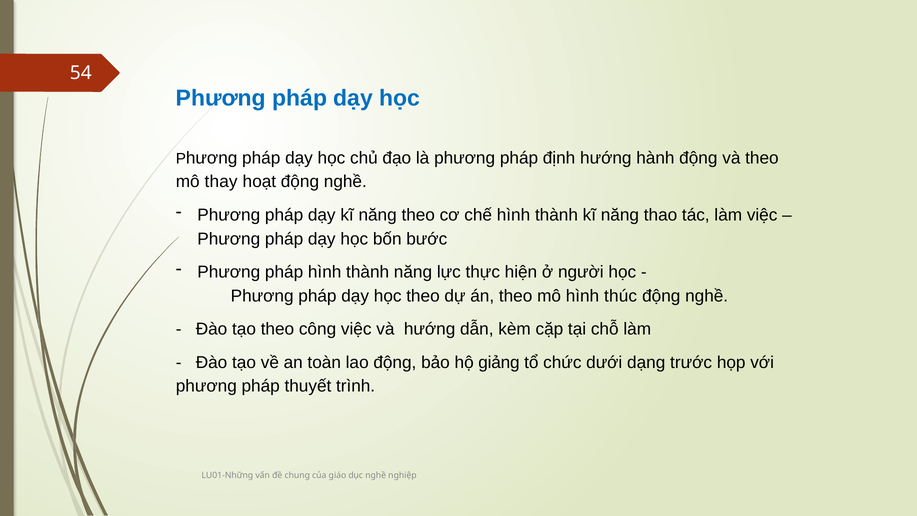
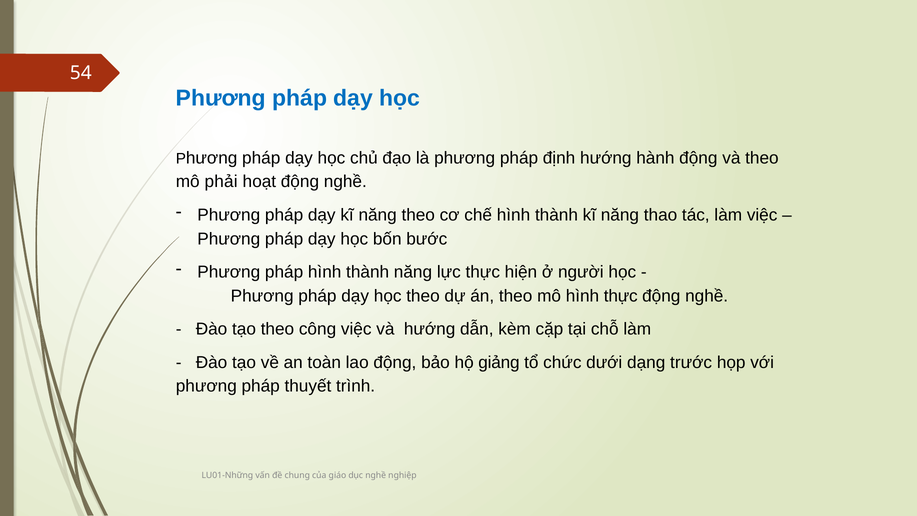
thay: thay -> phải
hình thúc: thúc -> thực
